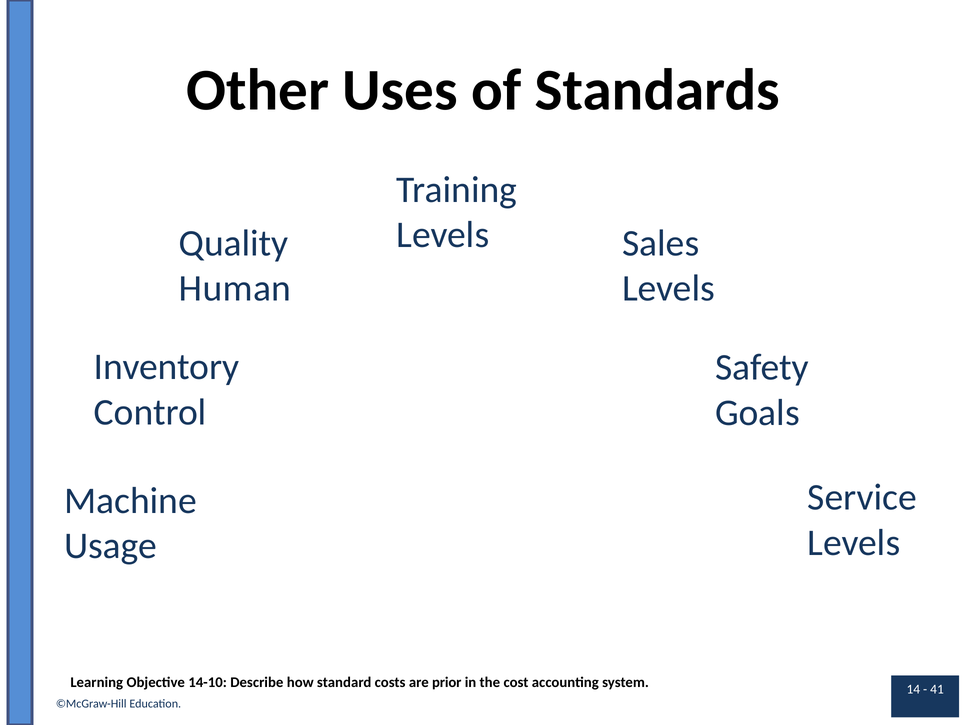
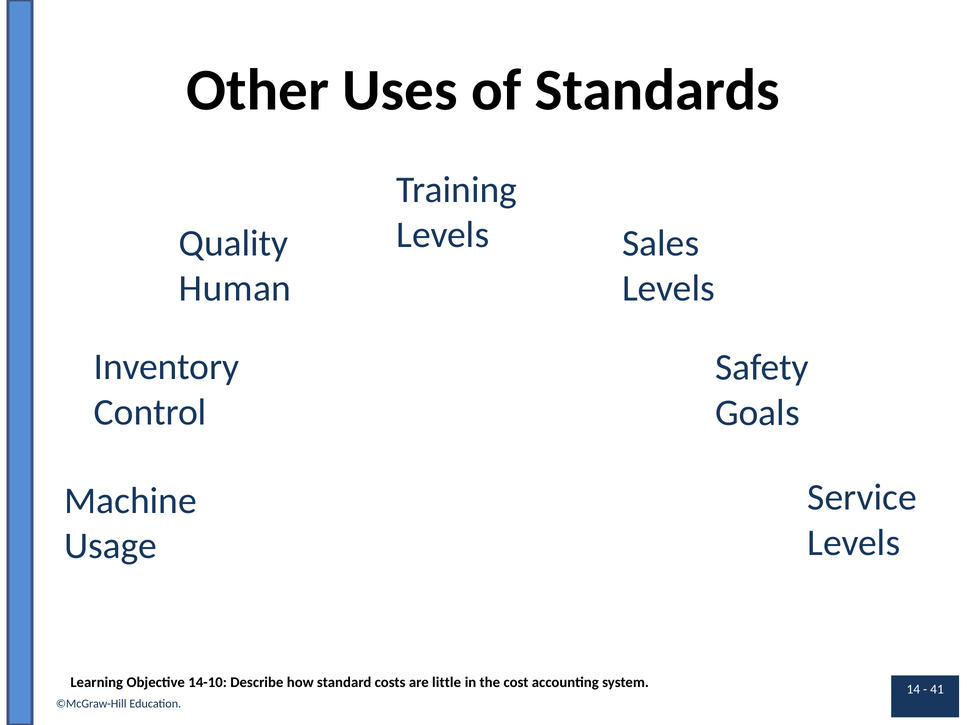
prior: prior -> little
